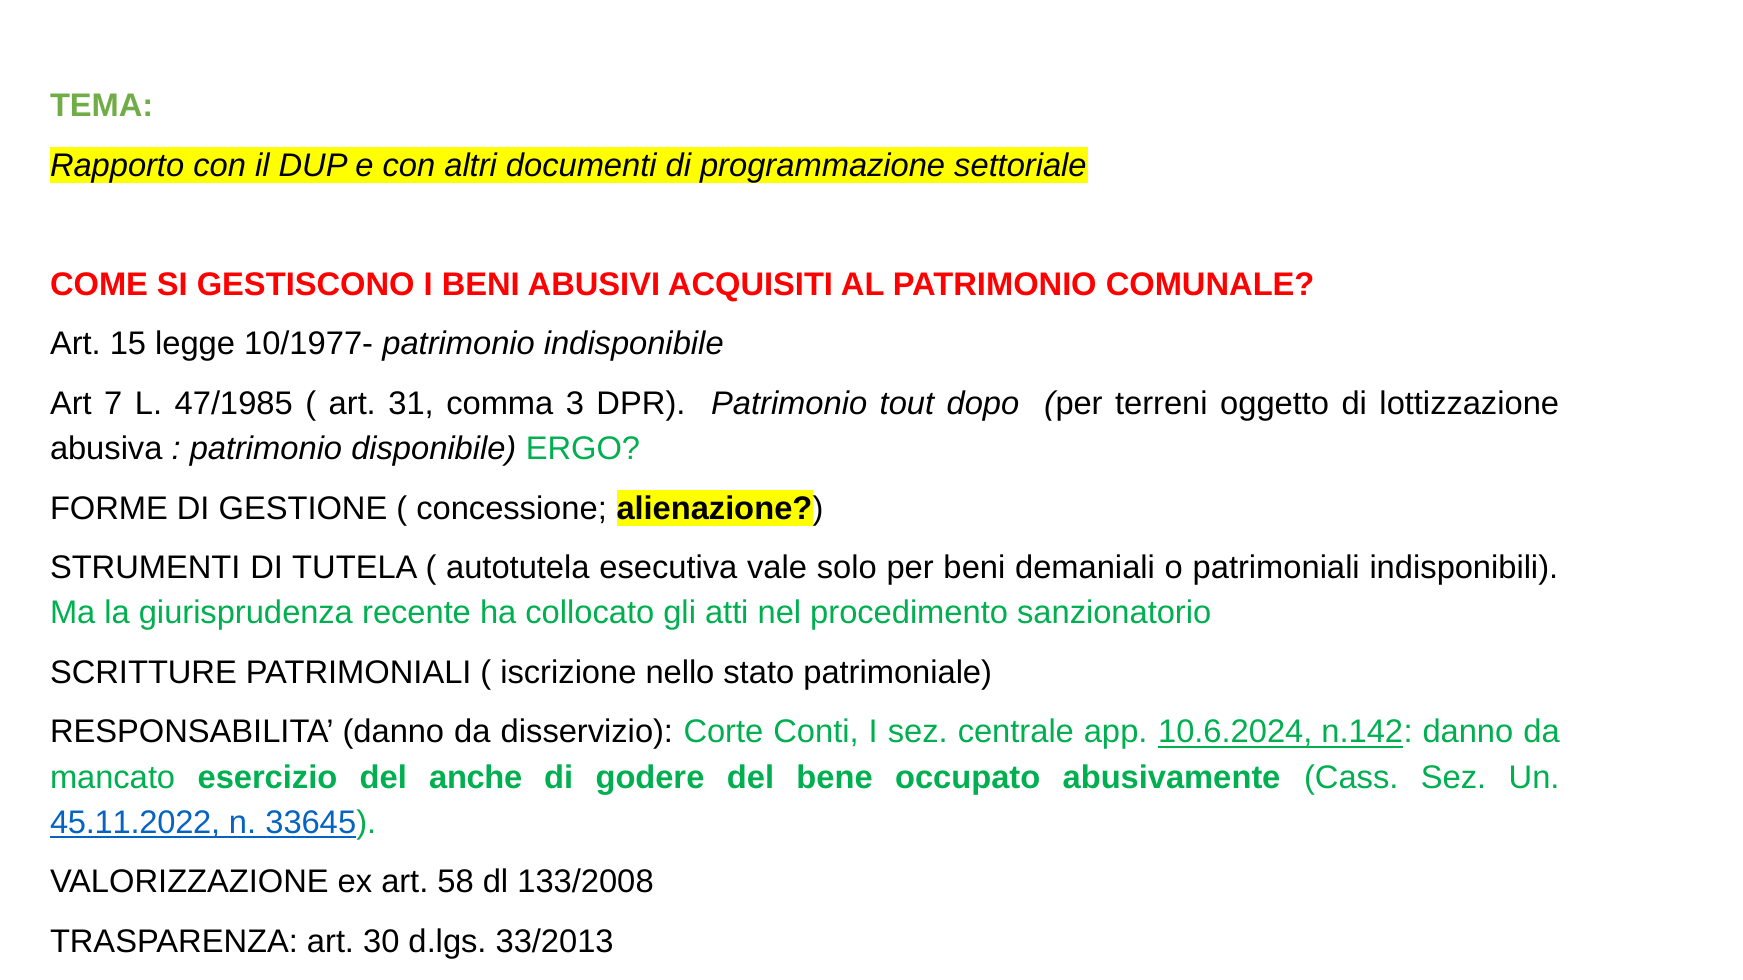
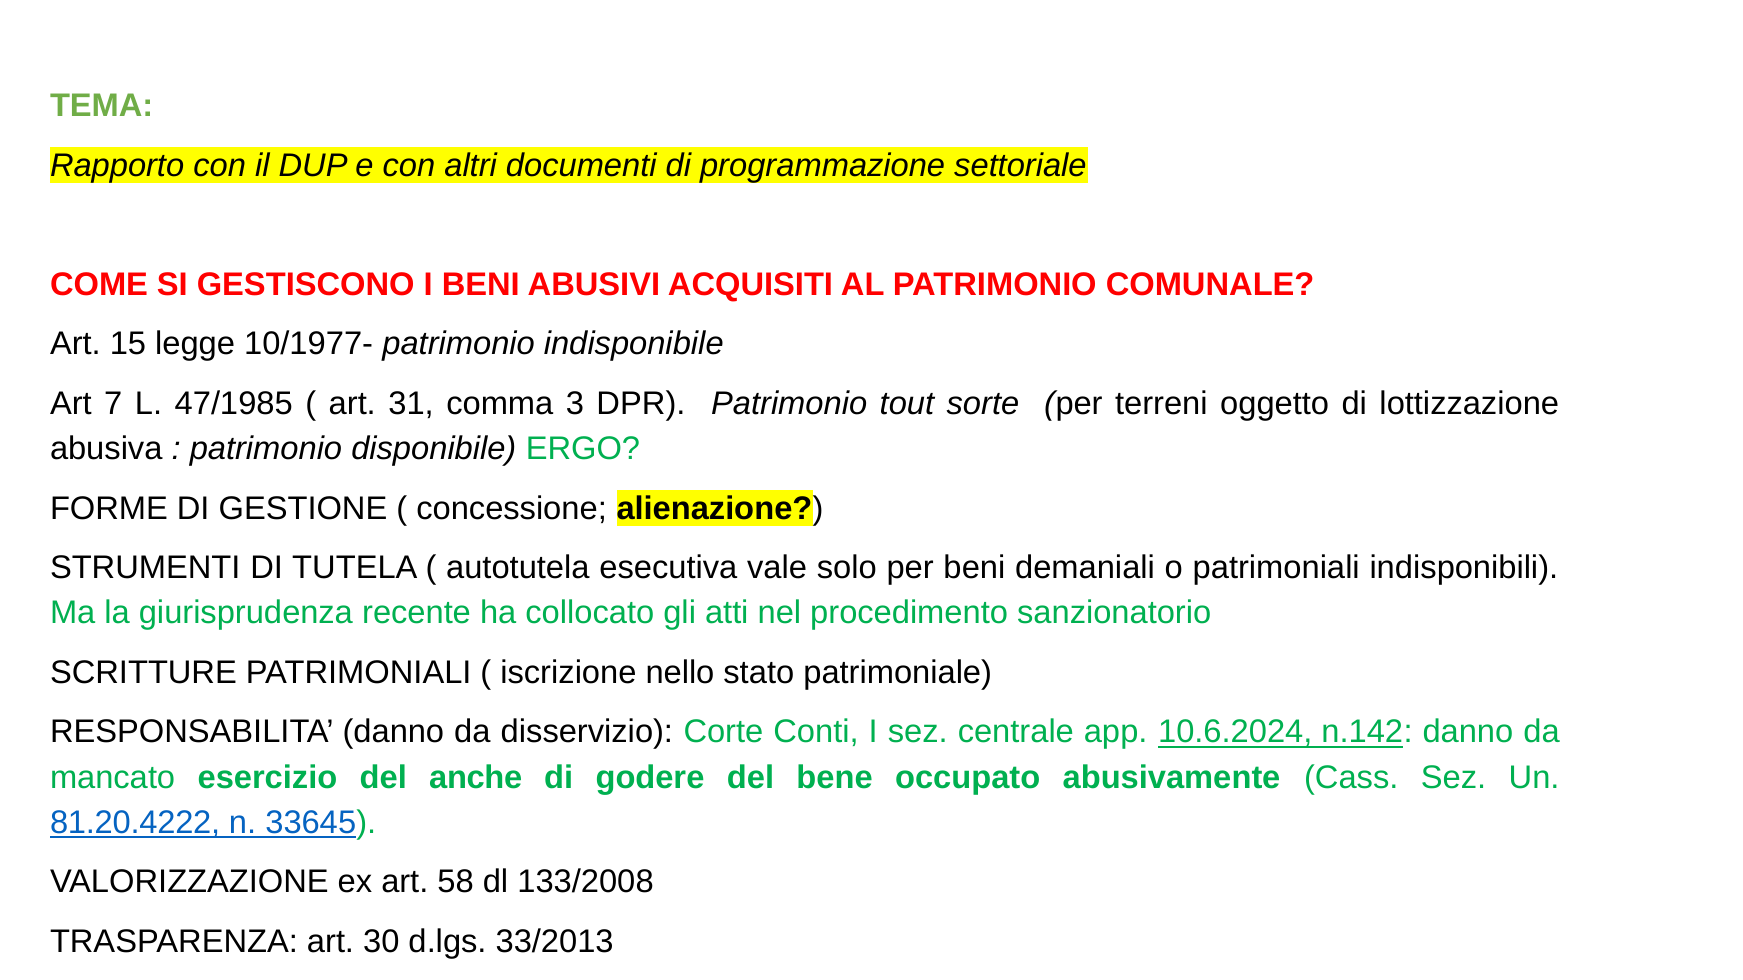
dopo: dopo -> sorte
45.11.2022: 45.11.2022 -> 81.20.4222
